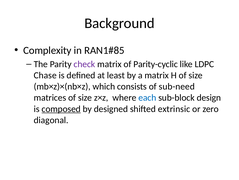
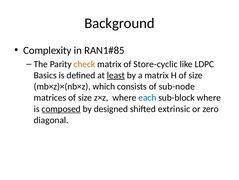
check colour: purple -> orange
Parity-cyclic: Parity-cyclic -> Store-cyclic
Chase: Chase -> Basics
least underline: none -> present
sub-need: sub-need -> sub-node
sub-block design: design -> where
